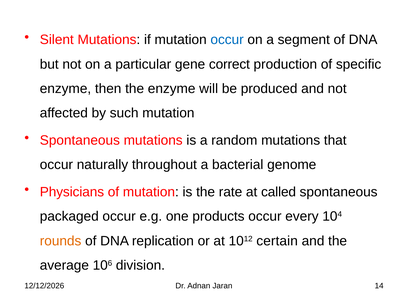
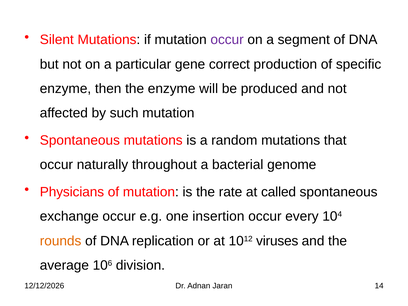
occur at (227, 40) colour: blue -> purple
packaged: packaged -> exchange
products: products -> insertion
certain: certain -> viruses
